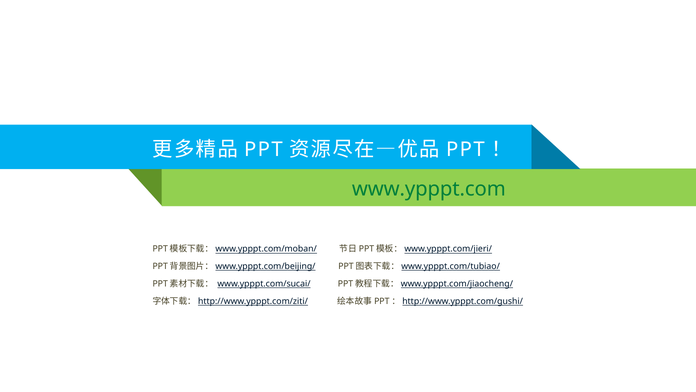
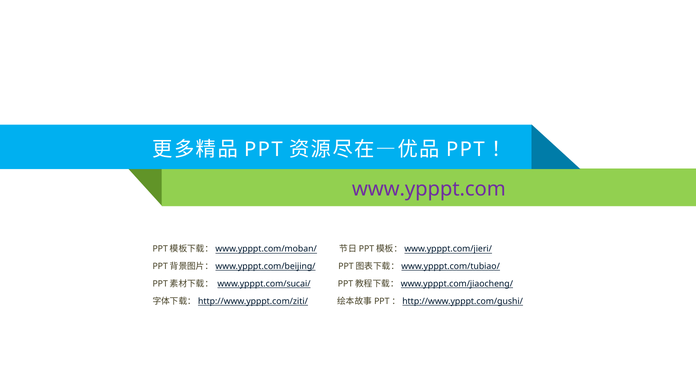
www.ypppt.com colour: green -> purple
